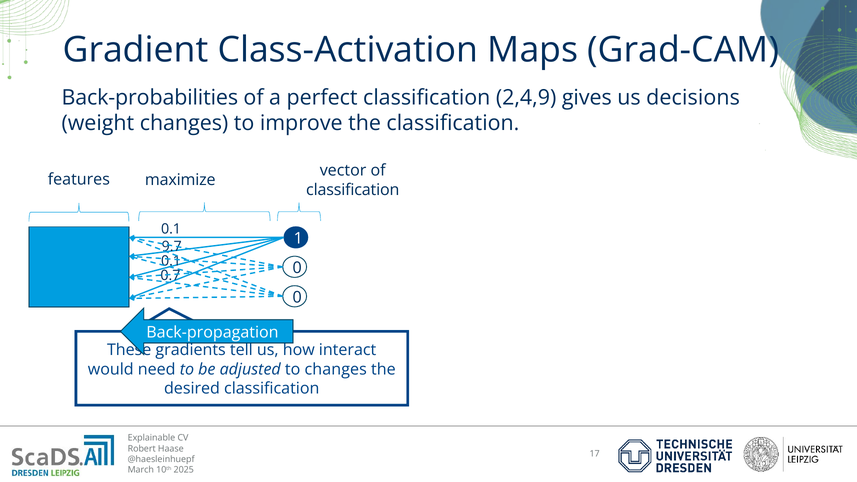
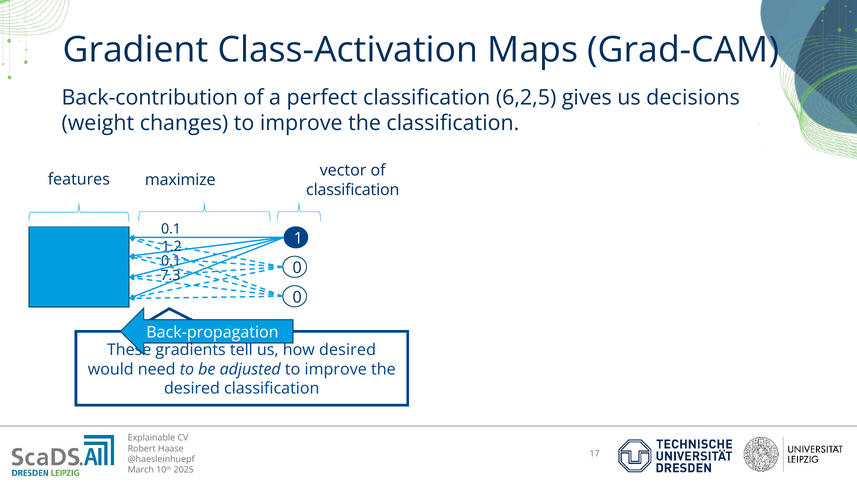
Back-probabilities: Back-probabilities -> Back-contribution
2,4,9: 2,4,9 -> 6,2,5
9.7: 9.7 -> 1.2
0.7: 0.7 -> 7.3
interact at (348, 350): interact -> desired
adjusted to changes: changes -> improve
